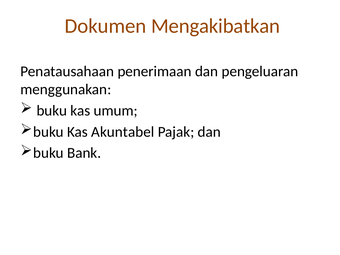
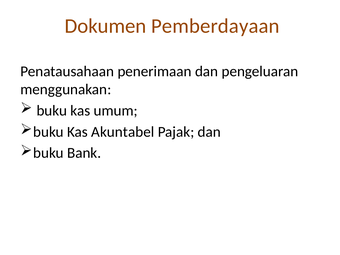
Mengakibatkan: Mengakibatkan -> Pemberdayaan
